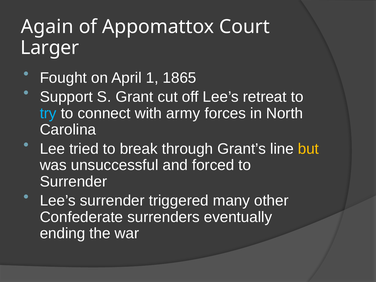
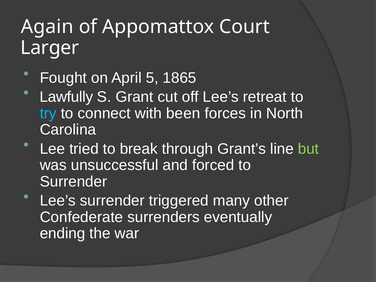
1: 1 -> 5
Support: Support -> Lawfully
army: army -> been
but colour: yellow -> light green
